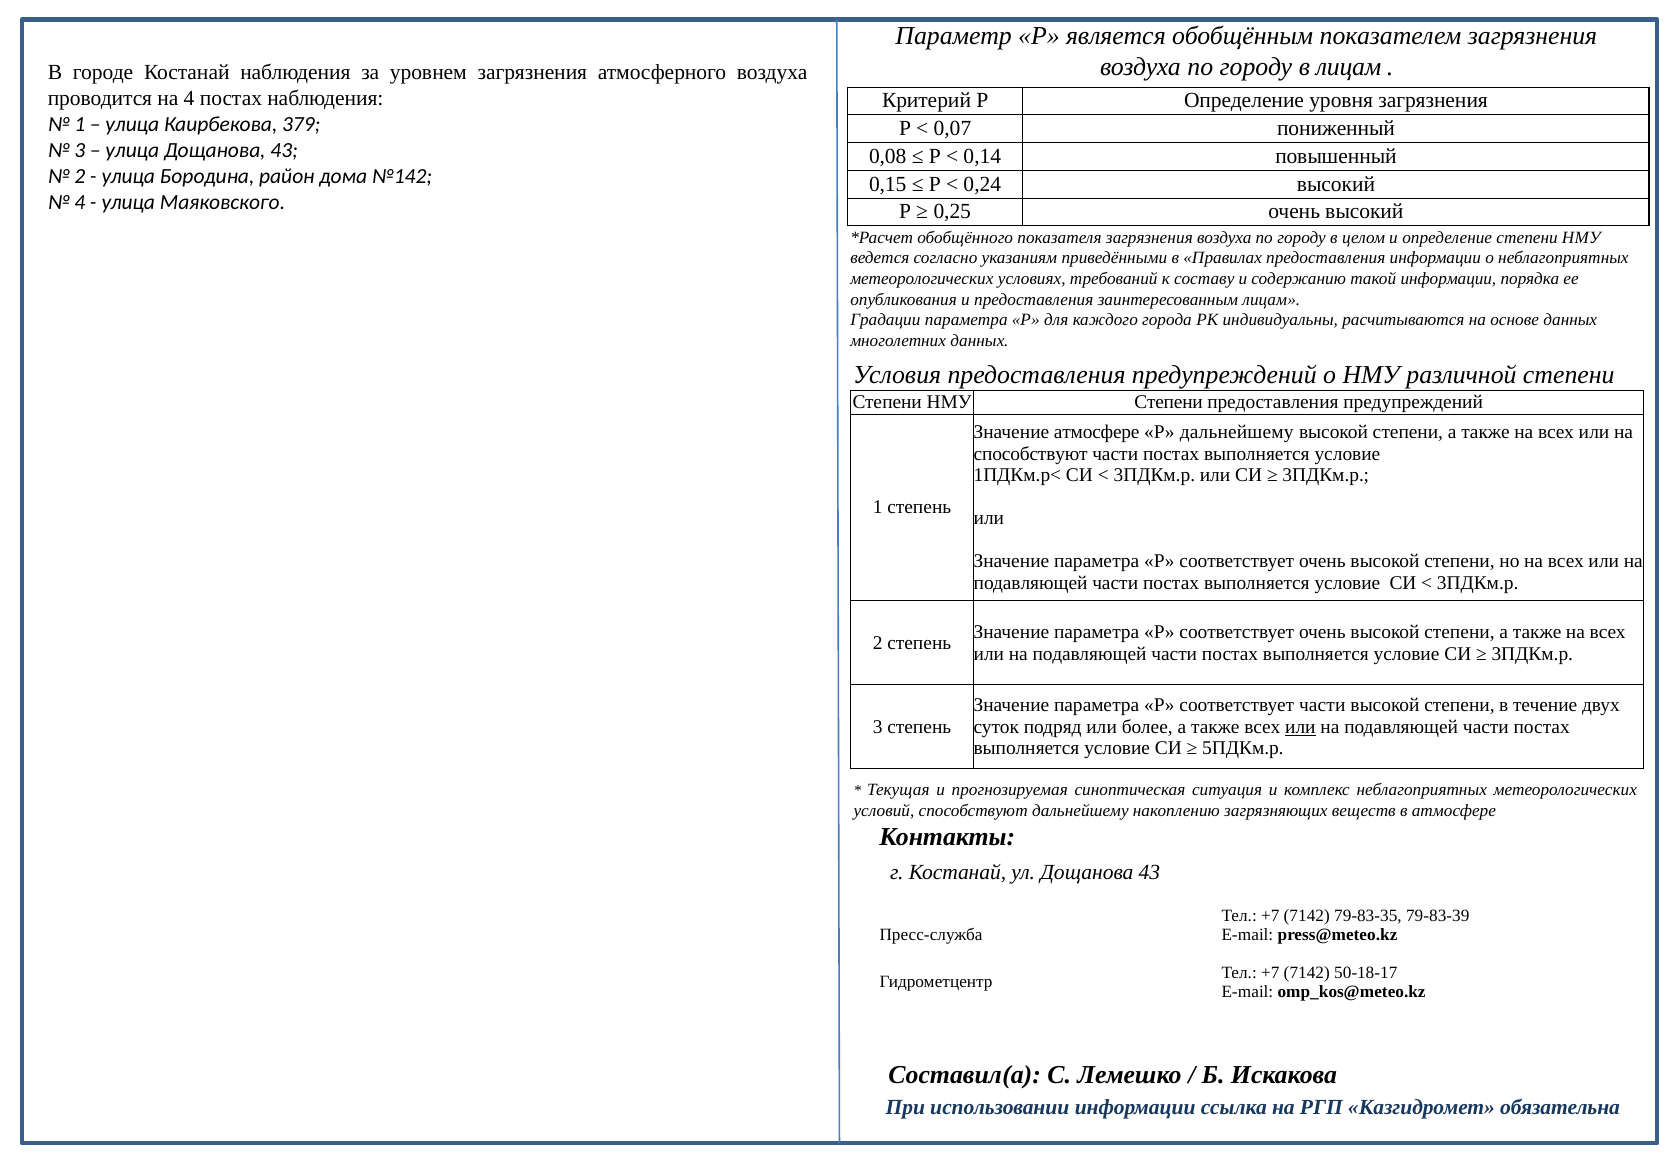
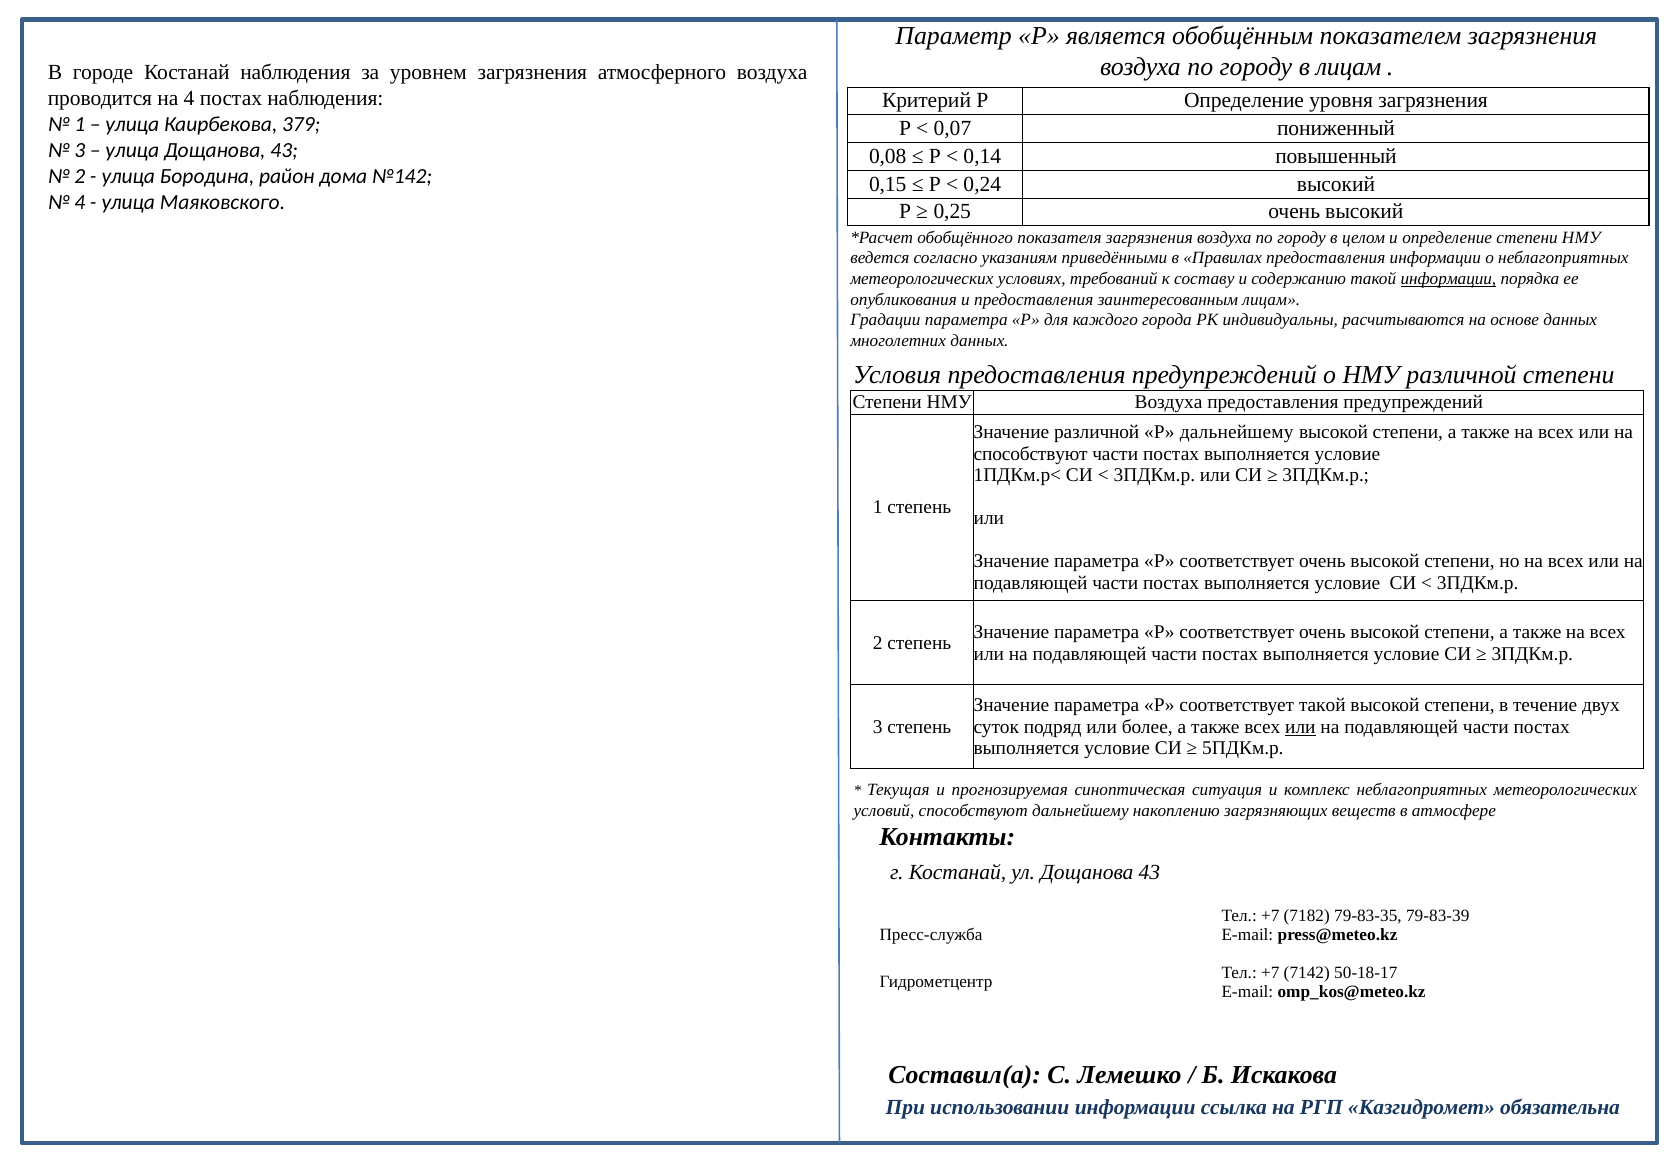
информации at (1448, 279) underline: none -> present
НМУ Степени: Степени -> Воздуха
Значение атмосфере: атмосфере -> различной
соответствует части: части -> такой
7142 at (1307, 915): 7142 -> 7182
